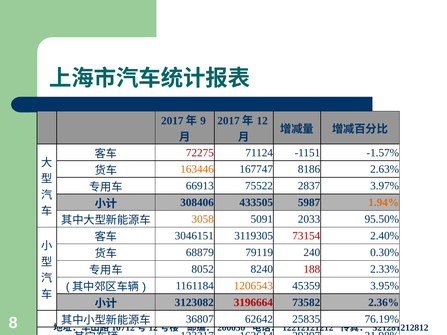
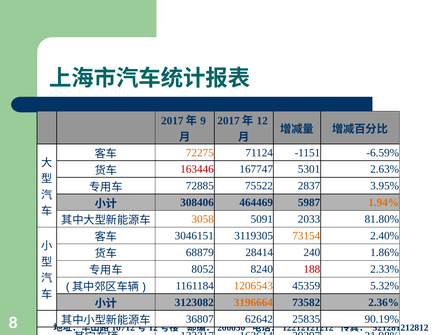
72275 colour: red -> orange
-1.57%: -1.57% -> -6.59%
163446 colour: orange -> red
8186: 8186 -> 5301
66913: 66913 -> 72885
3.97%: 3.97% -> 3.95%
433505: 433505 -> 464469
95.50%: 95.50% -> 81.80%
73154 colour: red -> orange
79119: 79119 -> 28414
0.30%: 0.30% -> 1.86%
3.95%: 3.95% -> 5.32%
3196664 colour: red -> orange
76.19%: 76.19% -> 90.19%
